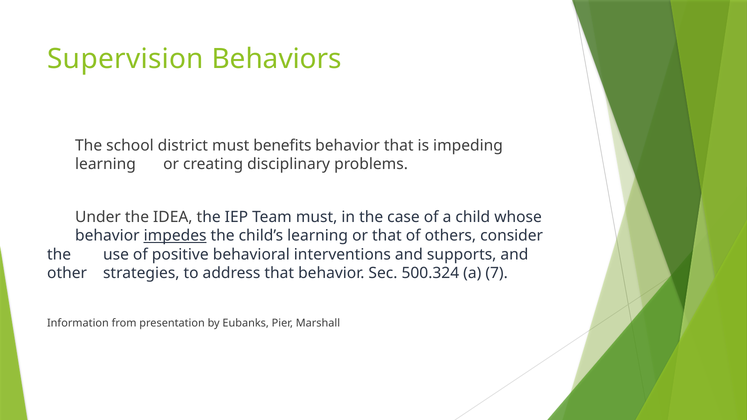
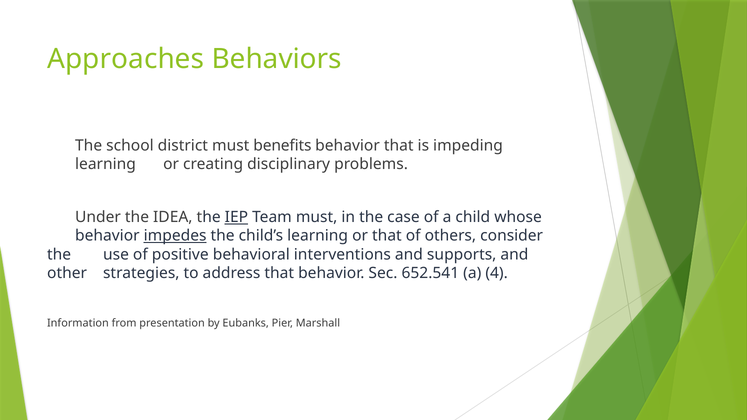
Supervision: Supervision -> Approaches
IEP underline: none -> present
500.324: 500.324 -> 652.541
7: 7 -> 4
